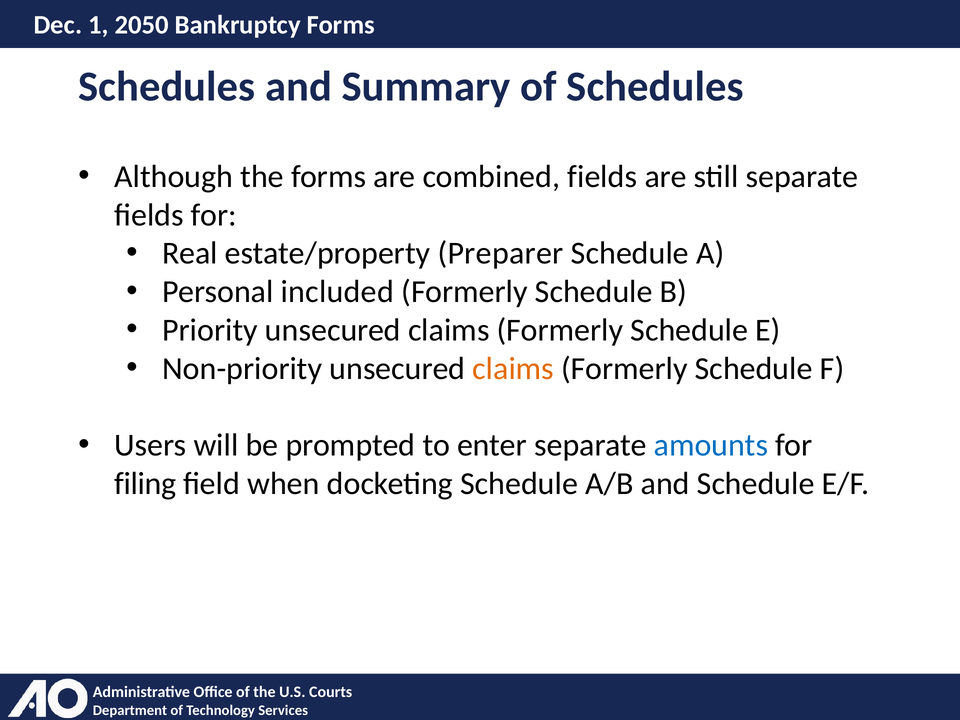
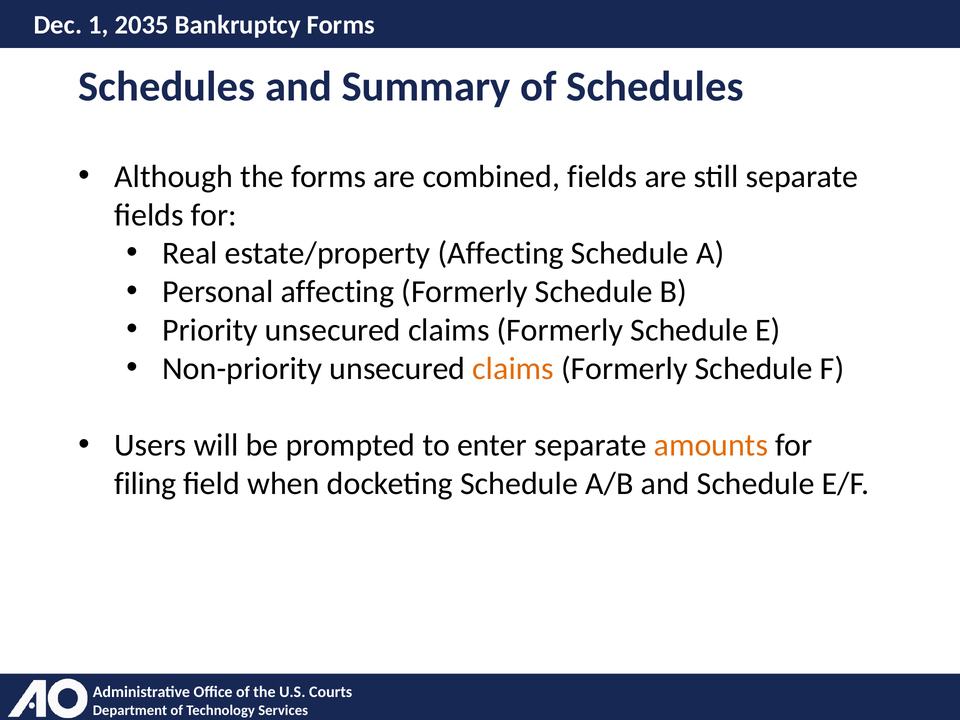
2050: 2050 -> 2035
estate/property Preparer: Preparer -> Affecting
Personal included: included -> affecting
amounts colour: blue -> orange
